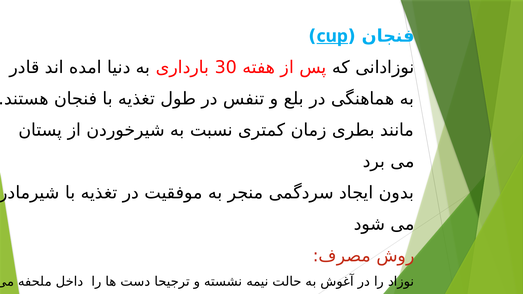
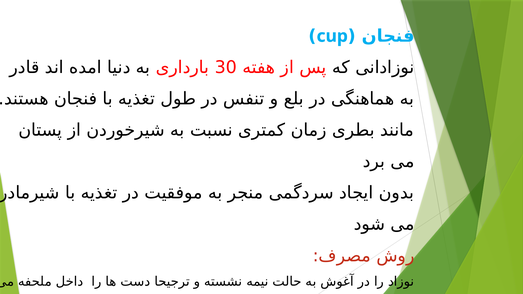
cup underline: present -> none
